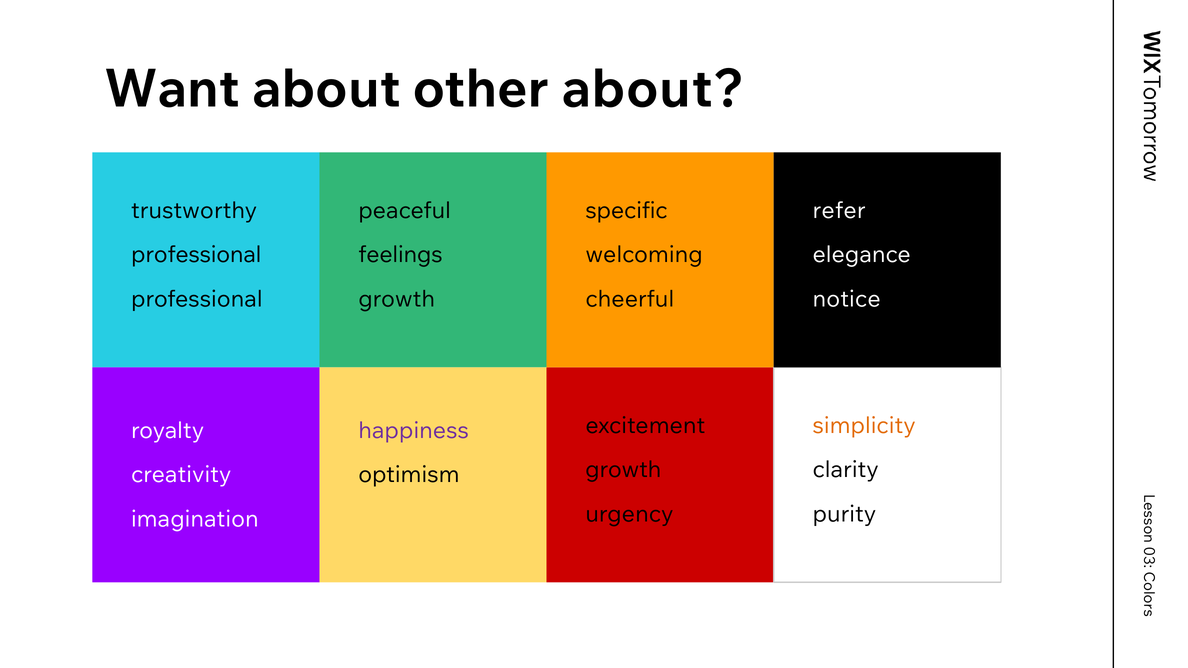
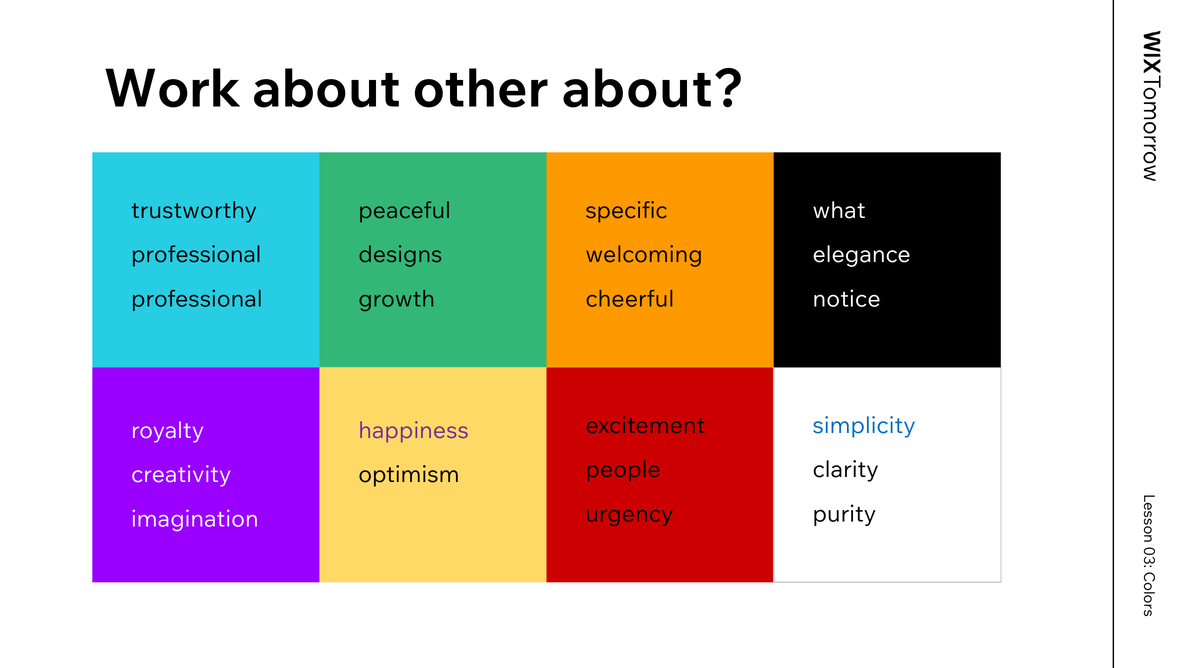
Want: Want -> Work
refer: refer -> what
feelings: feelings -> designs
simplicity colour: orange -> blue
growth at (623, 470): growth -> people
